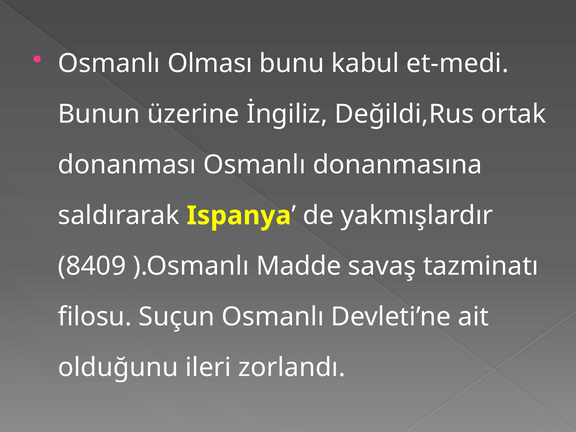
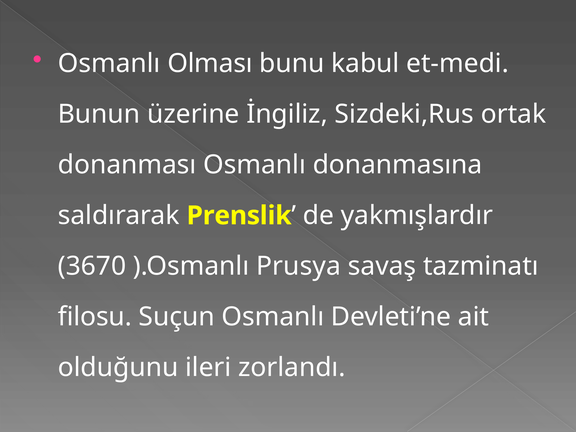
Değildi,Rus: Değildi,Rus -> Sizdeki,Rus
Ispanya: Ispanya -> Prenslik
8409: 8409 -> 3670
Madde: Madde -> Prusya
